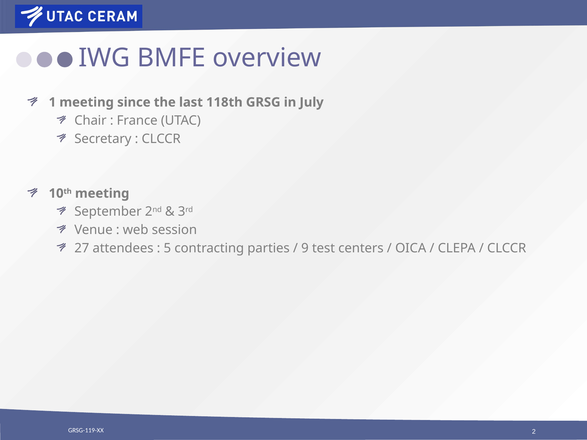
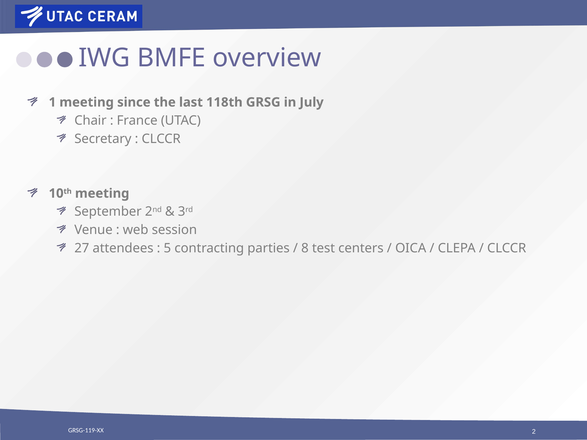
9: 9 -> 8
